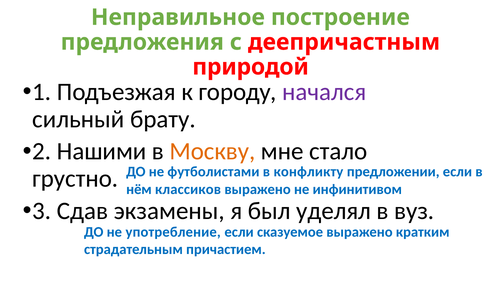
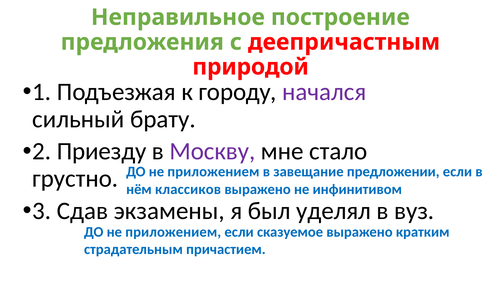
Нашими: Нашими -> Приезду
Москву colour: orange -> purple
футболистами at (213, 172): футболистами -> приложением
конфликту: конфликту -> завещание
употребление at (173, 232): употребление -> приложением
